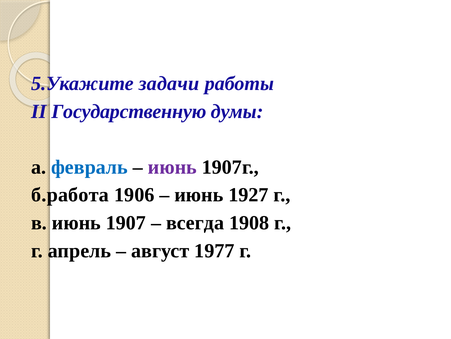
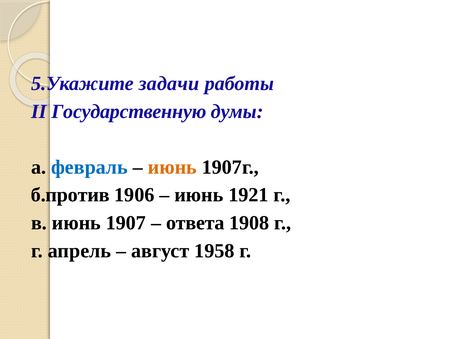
июнь at (172, 167) colour: purple -> orange
б.работа: б.работа -> б.против
1927: 1927 -> 1921
всегда: всегда -> ответа
1977: 1977 -> 1958
